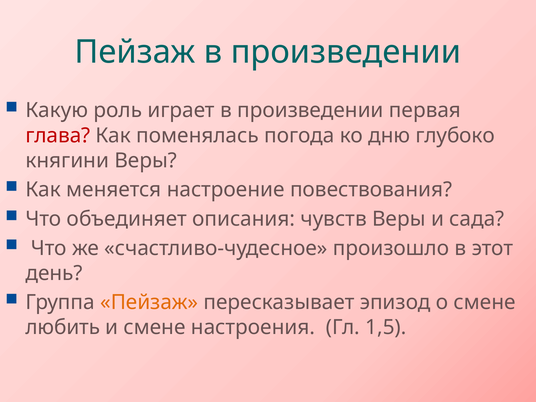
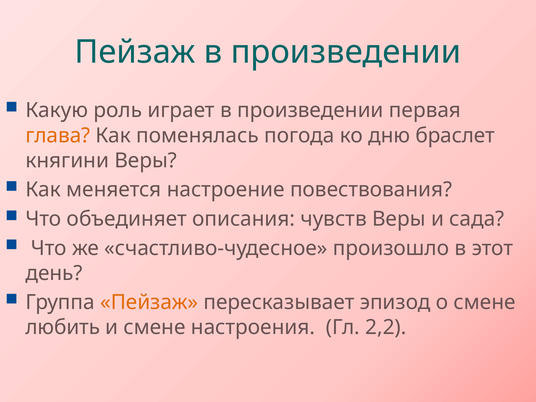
глава colour: red -> orange
глубоко: глубоко -> браслет
1,5: 1,5 -> 2,2
